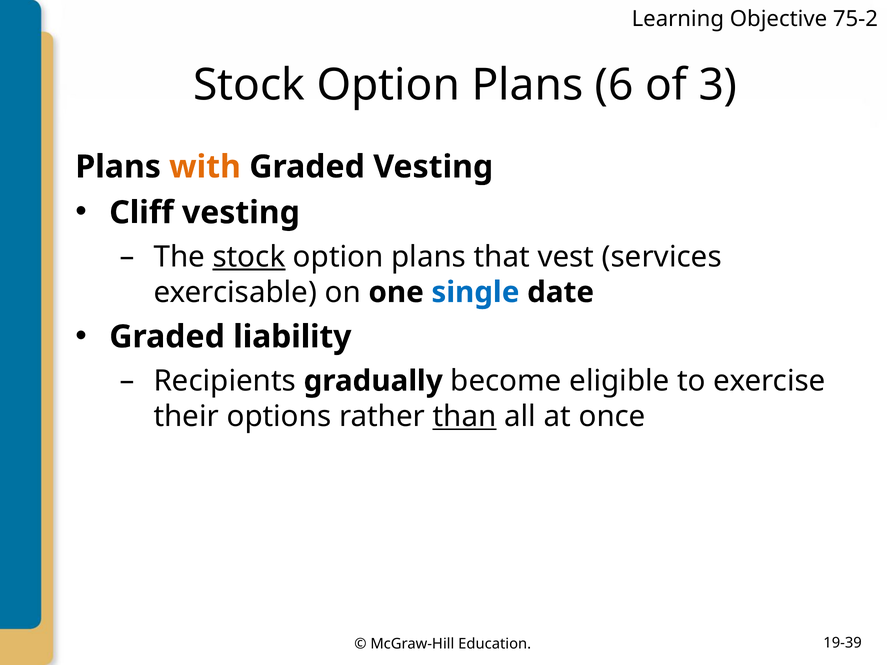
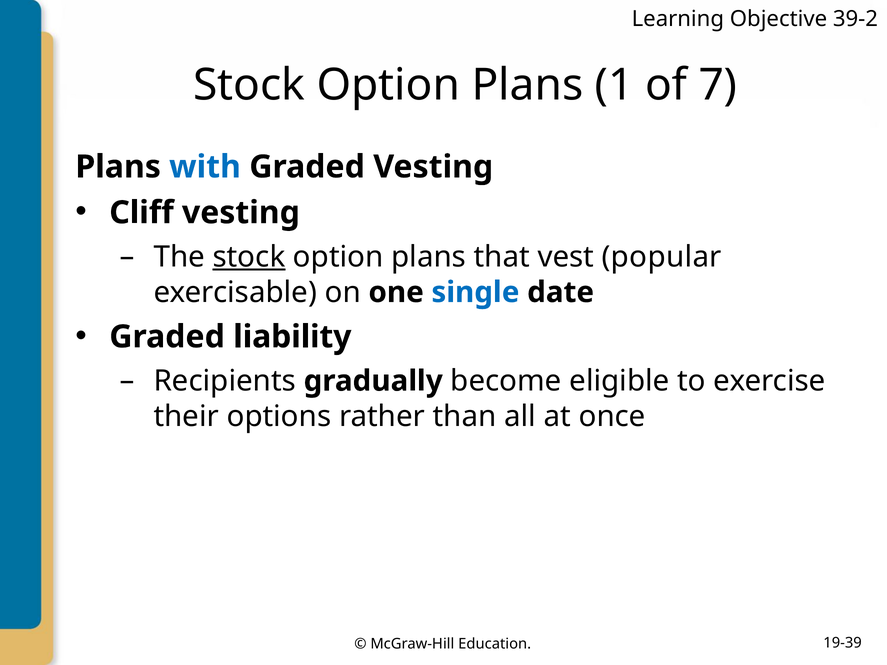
75-2: 75-2 -> 39-2
6: 6 -> 1
3: 3 -> 7
with colour: orange -> blue
services: services -> popular
than underline: present -> none
